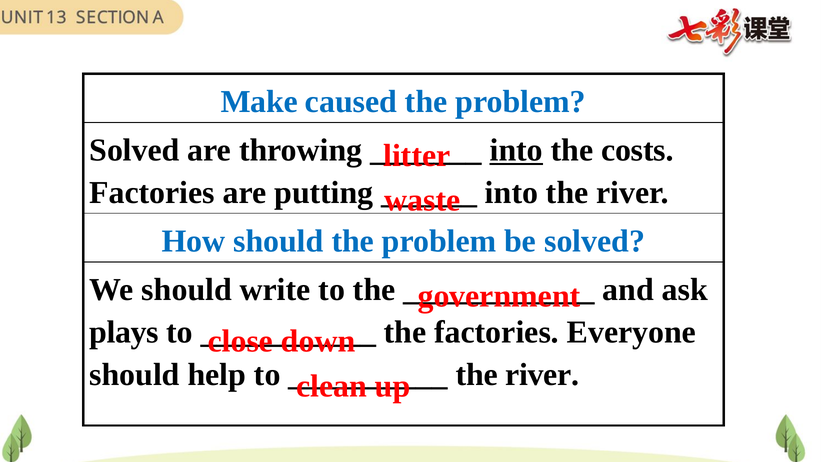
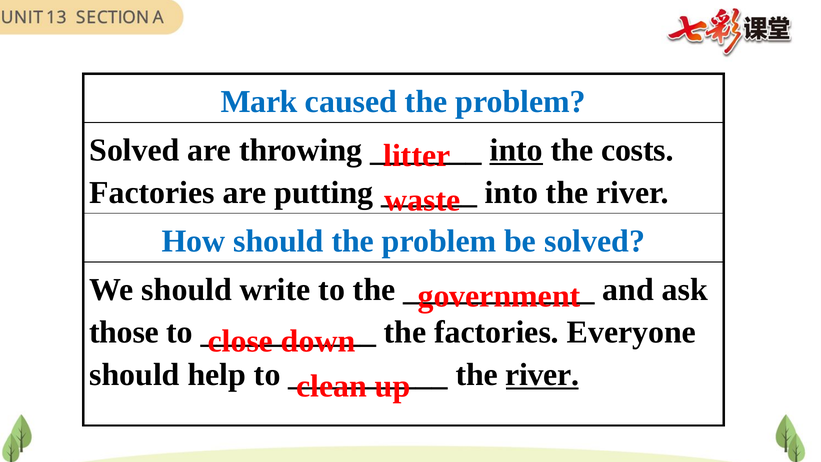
Make: Make -> Mark
plays: plays -> those
river at (542, 375) underline: none -> present
